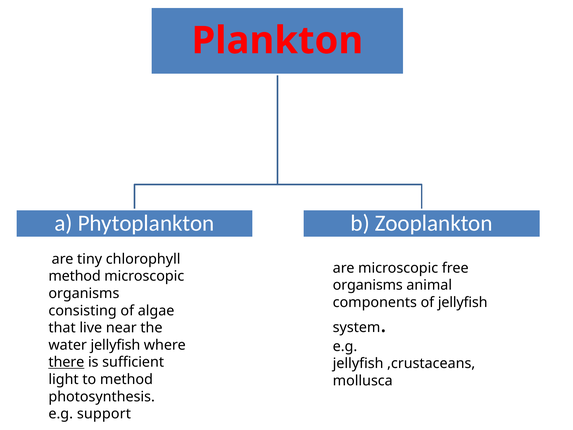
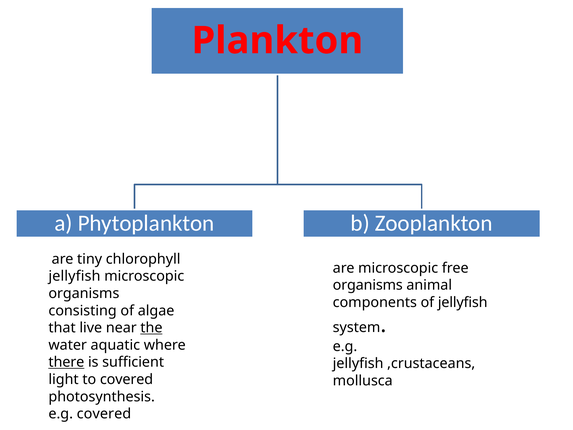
method at (75, 276): method -> jellyfish
the underline: none -> present
water jellyfish: jellyfish -> aquatic
to method: method -> covered
e.g support: support -> covered
